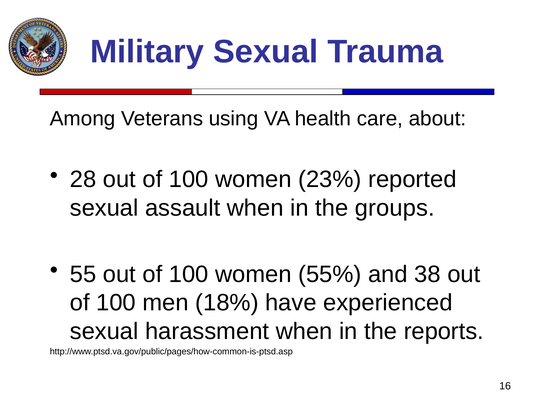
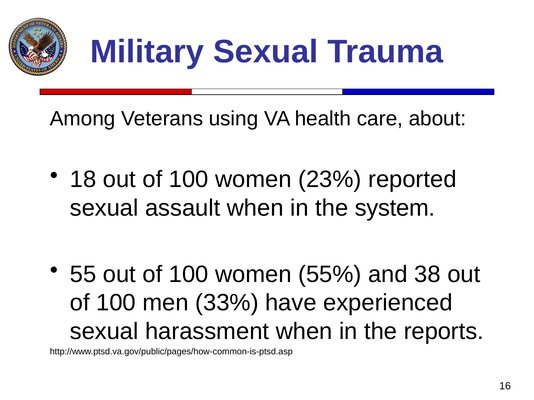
28: 28 -> 18
groups: groups -> system
18%: 18% -> 33%
